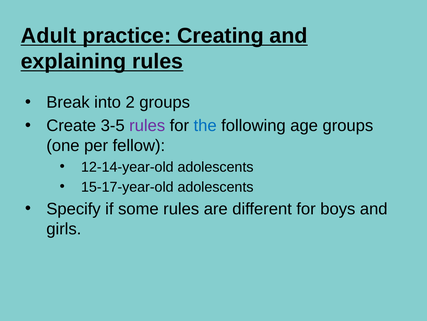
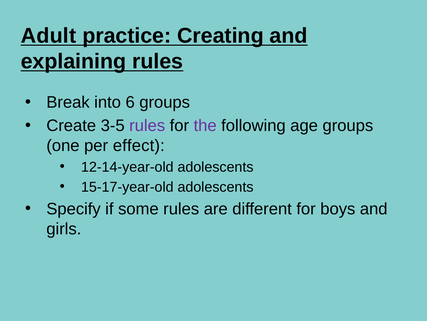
2: 2 -> 6
the colour: blue -> purple
fellow: fellow -> effect
